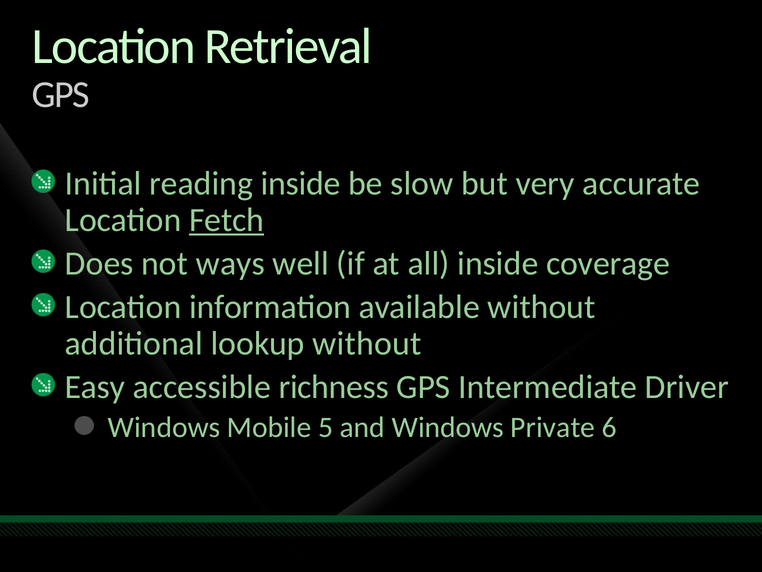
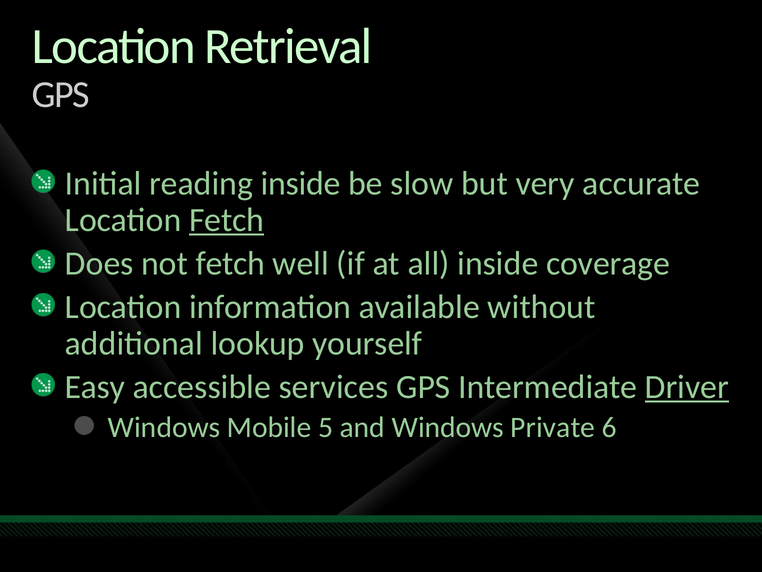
not ways: ways -> fetch
lookup without: without -> yourself
richness: richness -> services
Driver underline: none -> present
